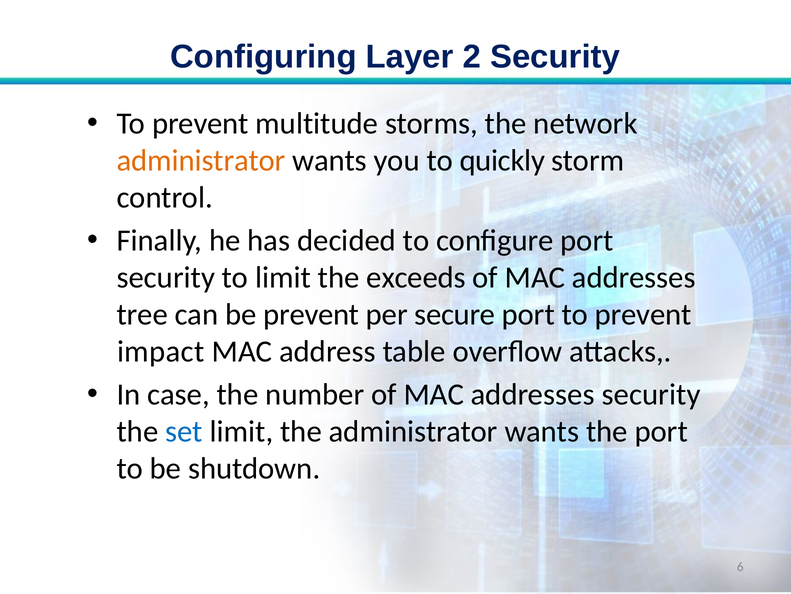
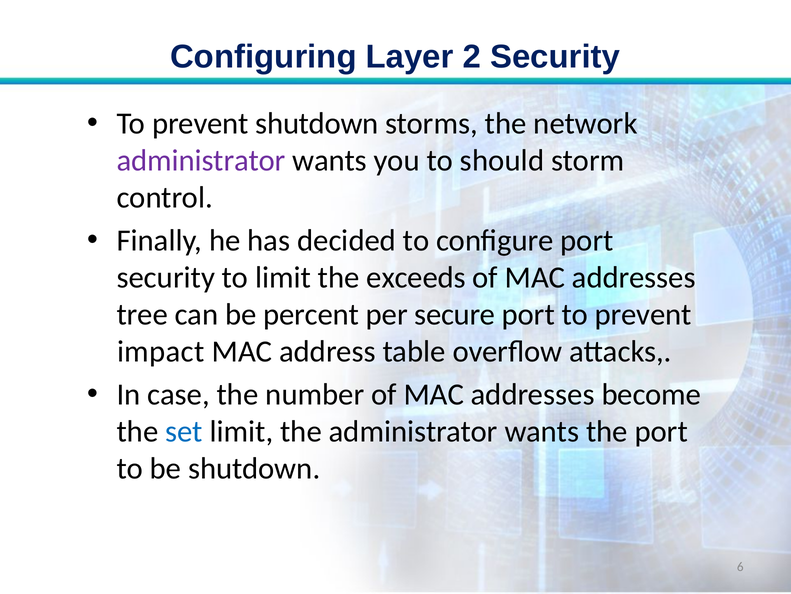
prevent multitude: multitude -> shutdown
administrator at (201, 160) colour: orange -> purple
quickly: quickly -> should
be prevent: prevent -> percent
addresses security: security -> become
